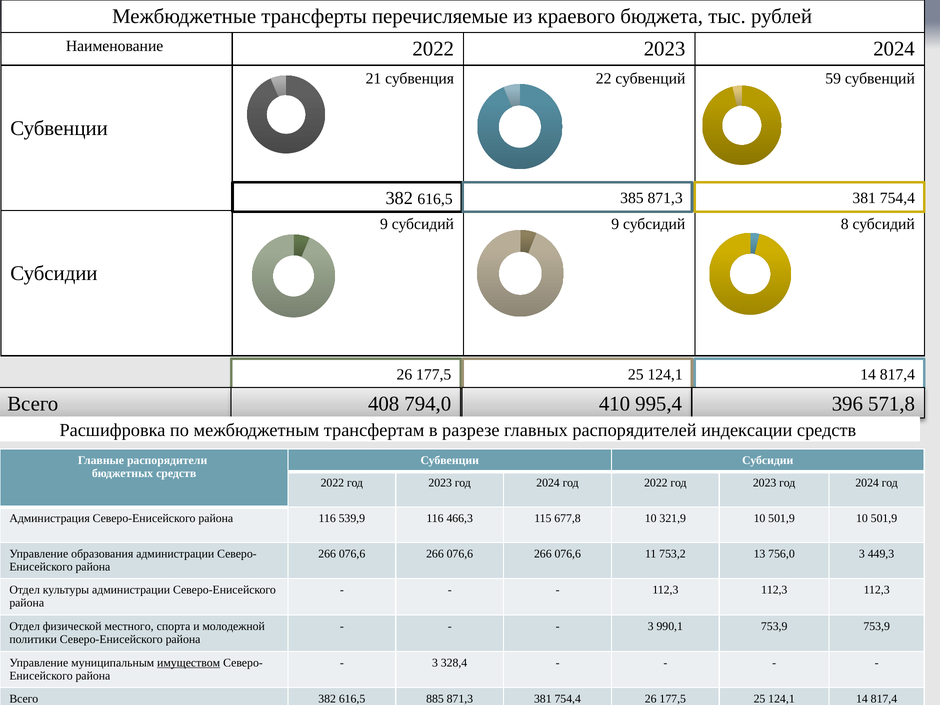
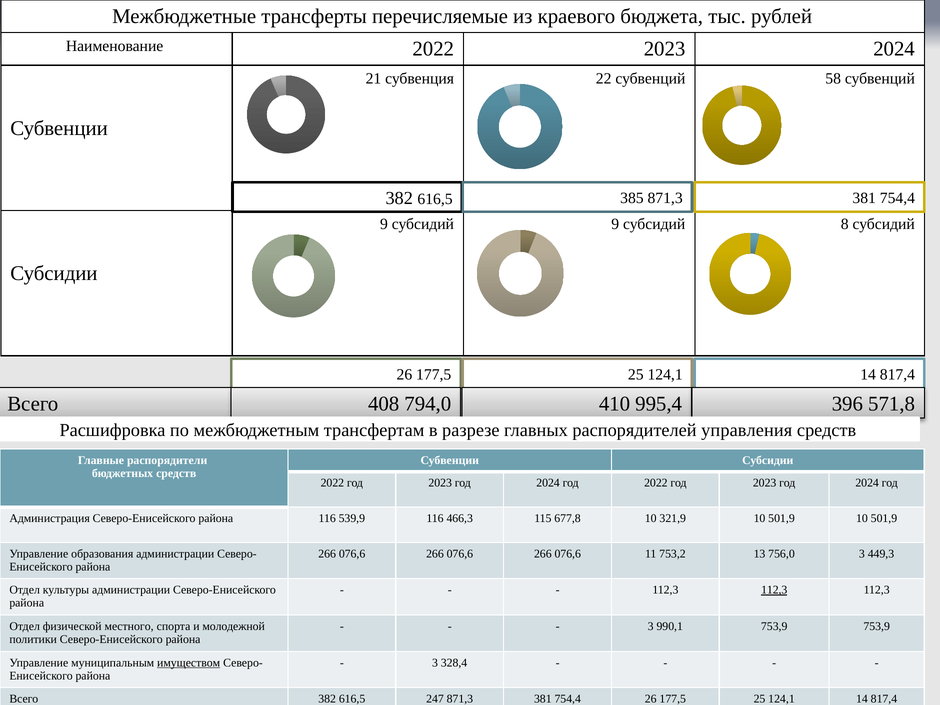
59: 59 -> 58
индексации: индексации -> управления
112,3 at (774, 590) underline: none -> present
885: 885 -> 247
